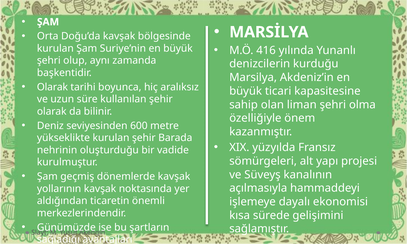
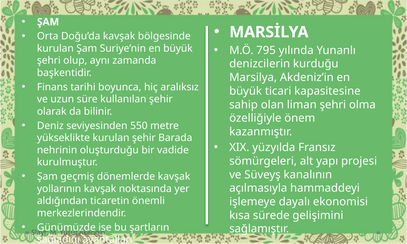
416: 416 -> 795
Olarak at (52, 87): Olarak -> Finans
600: 600 -> 550
